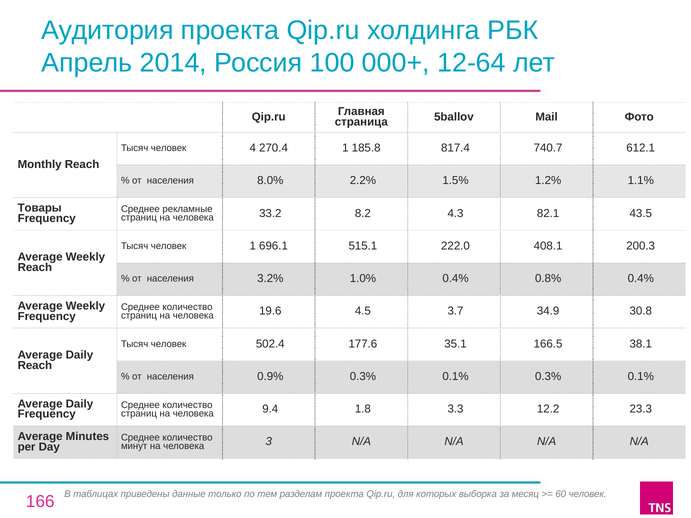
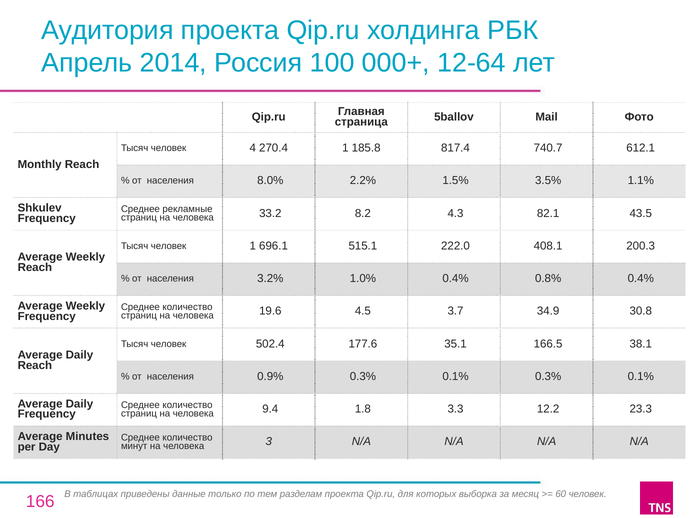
1.2%: 1.2% -> 3.5%
Товары: Товары -> Shkulev
